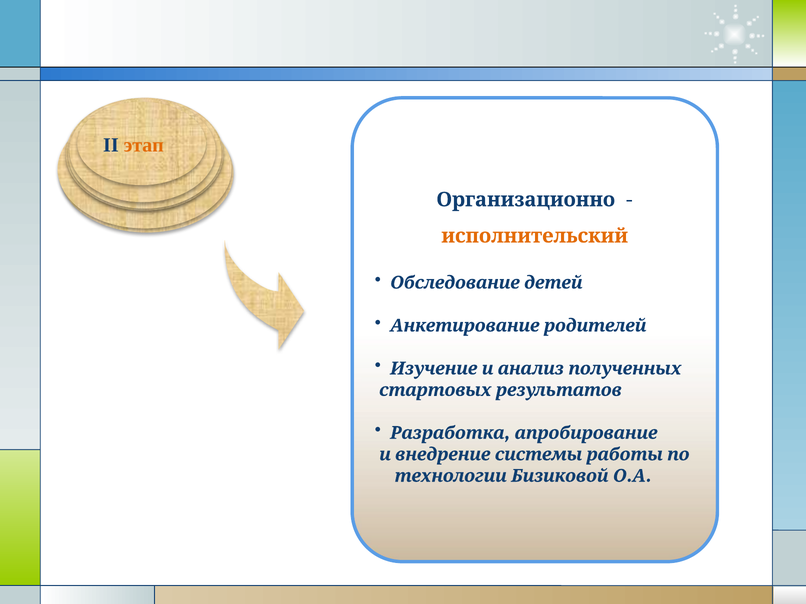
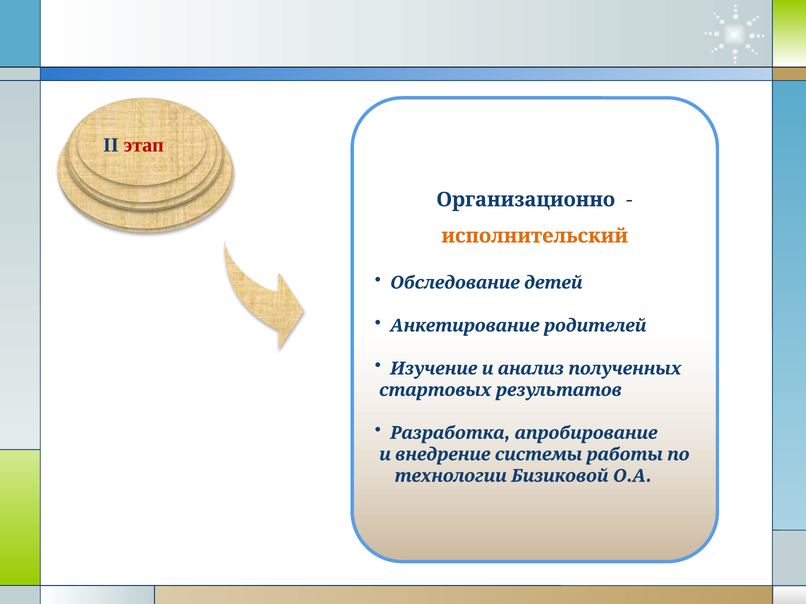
этап colour: orange -> red
